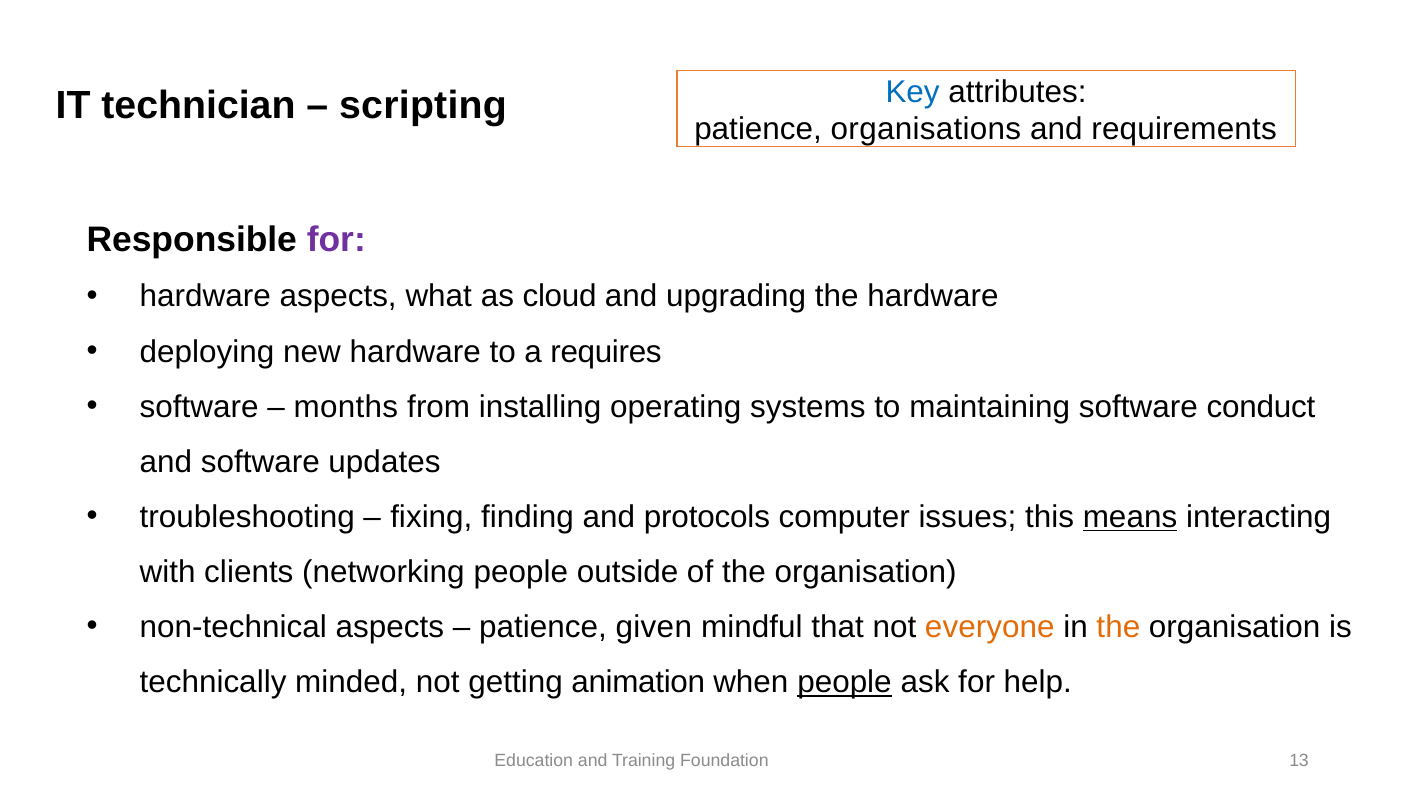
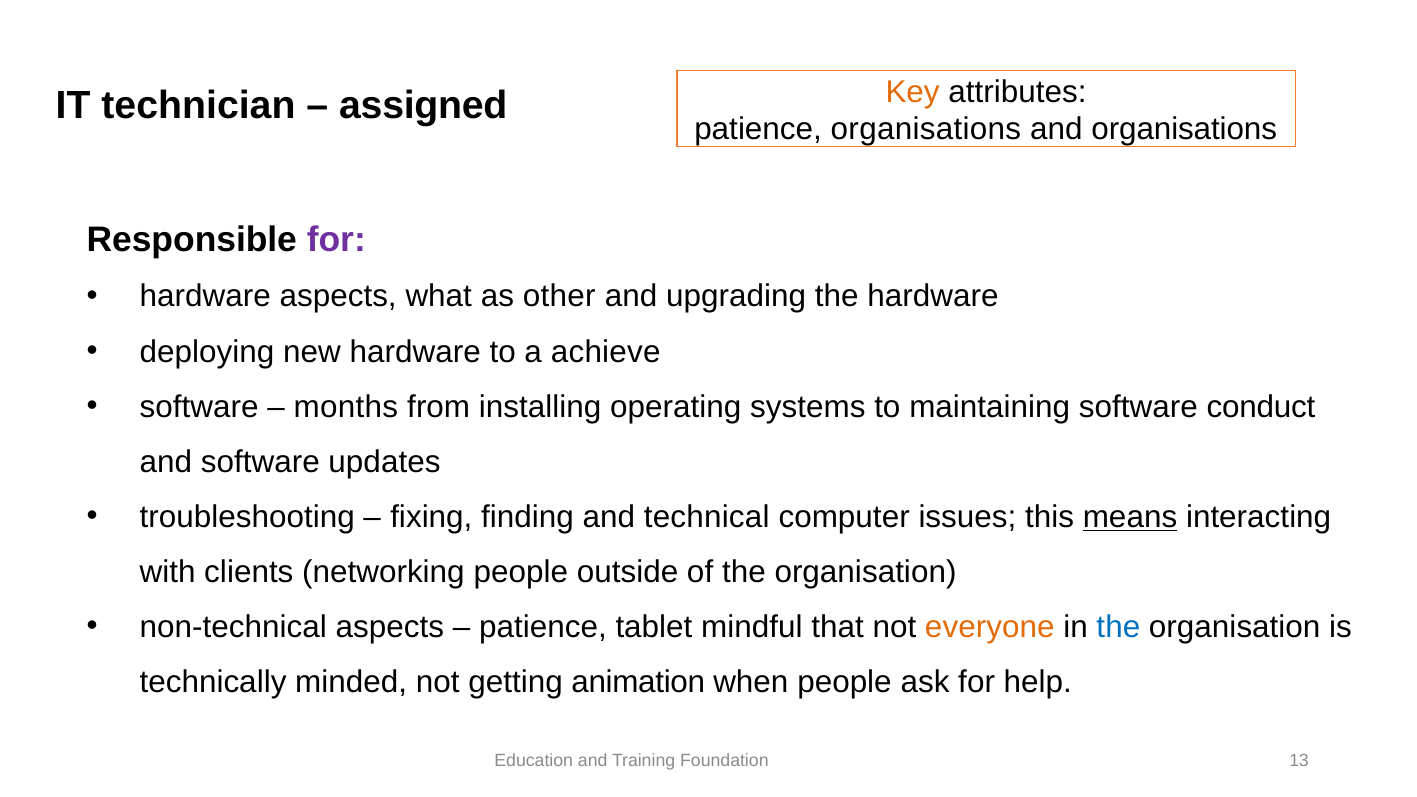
Key colour: blue -> orange
scripting: scripting -> assigned
and requirements: requirements -> organisations
cloud: cloud -> other
requires: requires -> achieve
protocols: protocols -> technical
given: given -> tablet
the at (1118, 627) colour: orange -> blue
people at (845, 682) underline: present -> none
